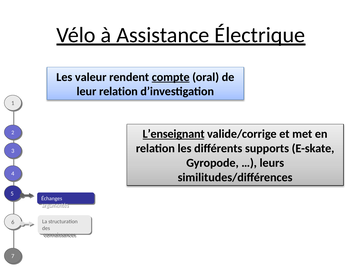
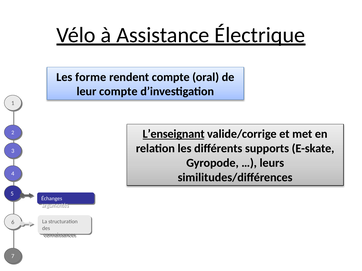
valeur: valeur -> forme
compte at (171, 77) underline: present -> none
leur relation: relation -> compte
